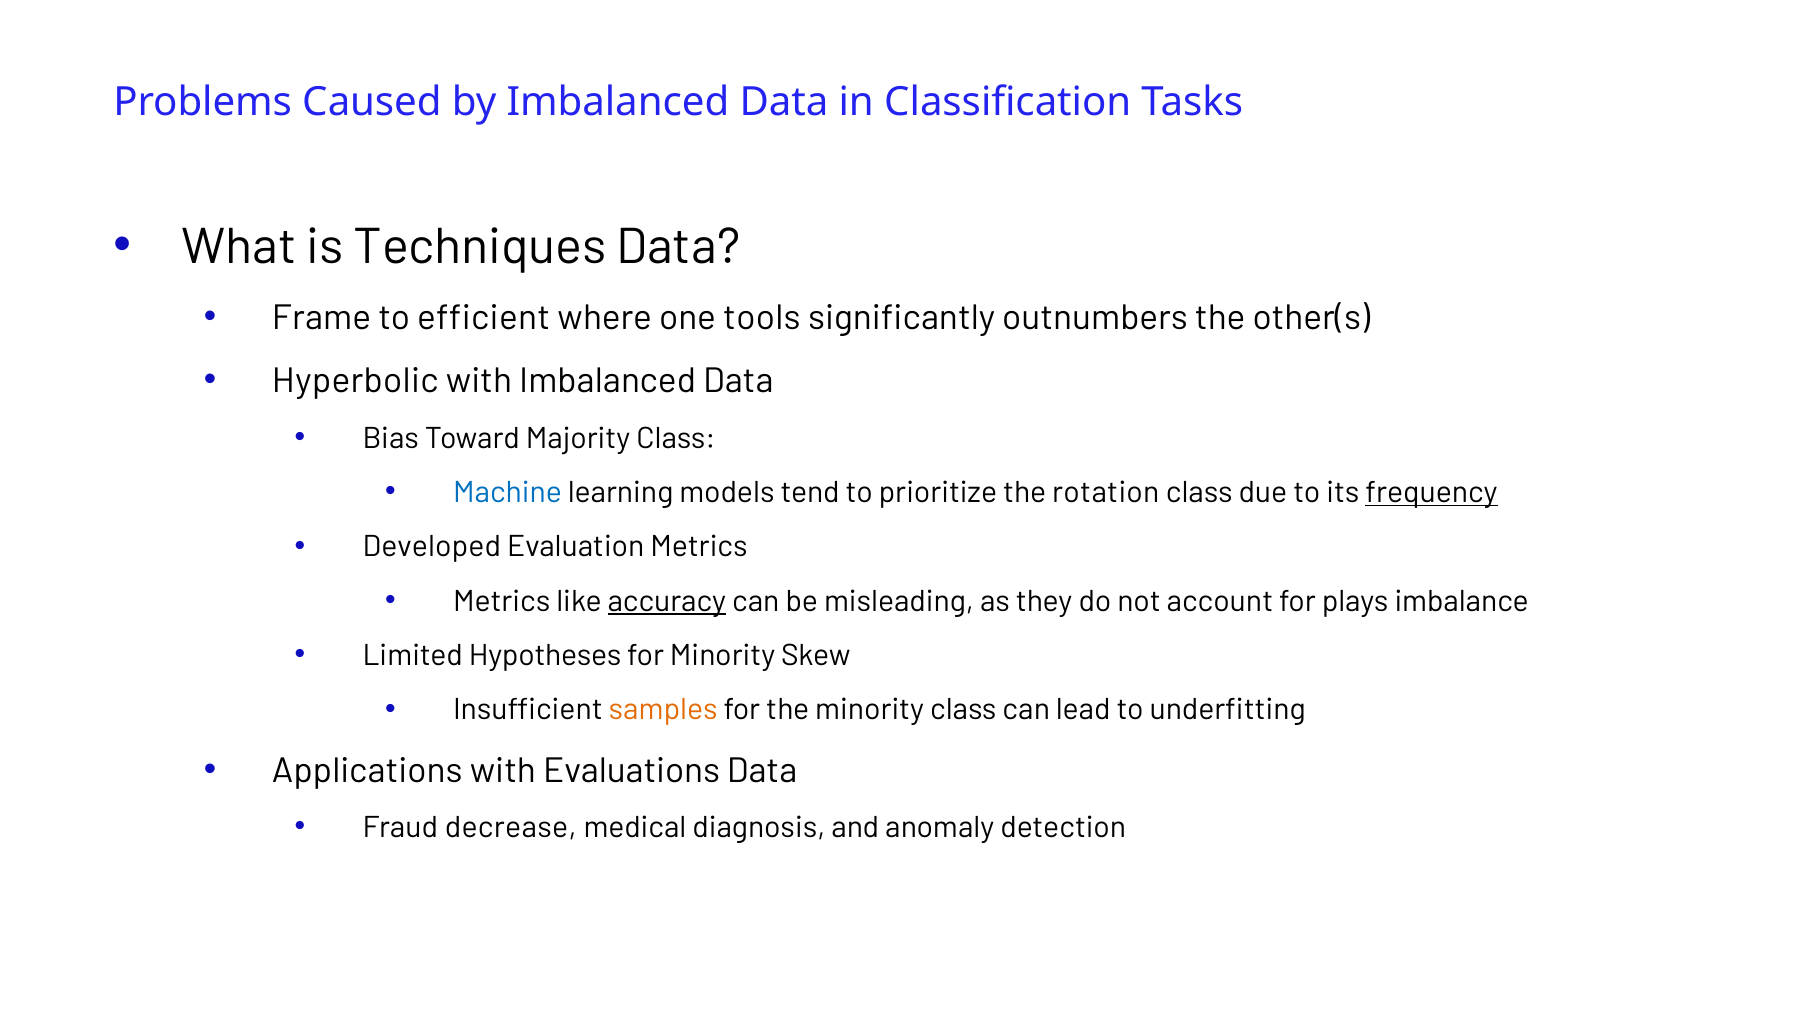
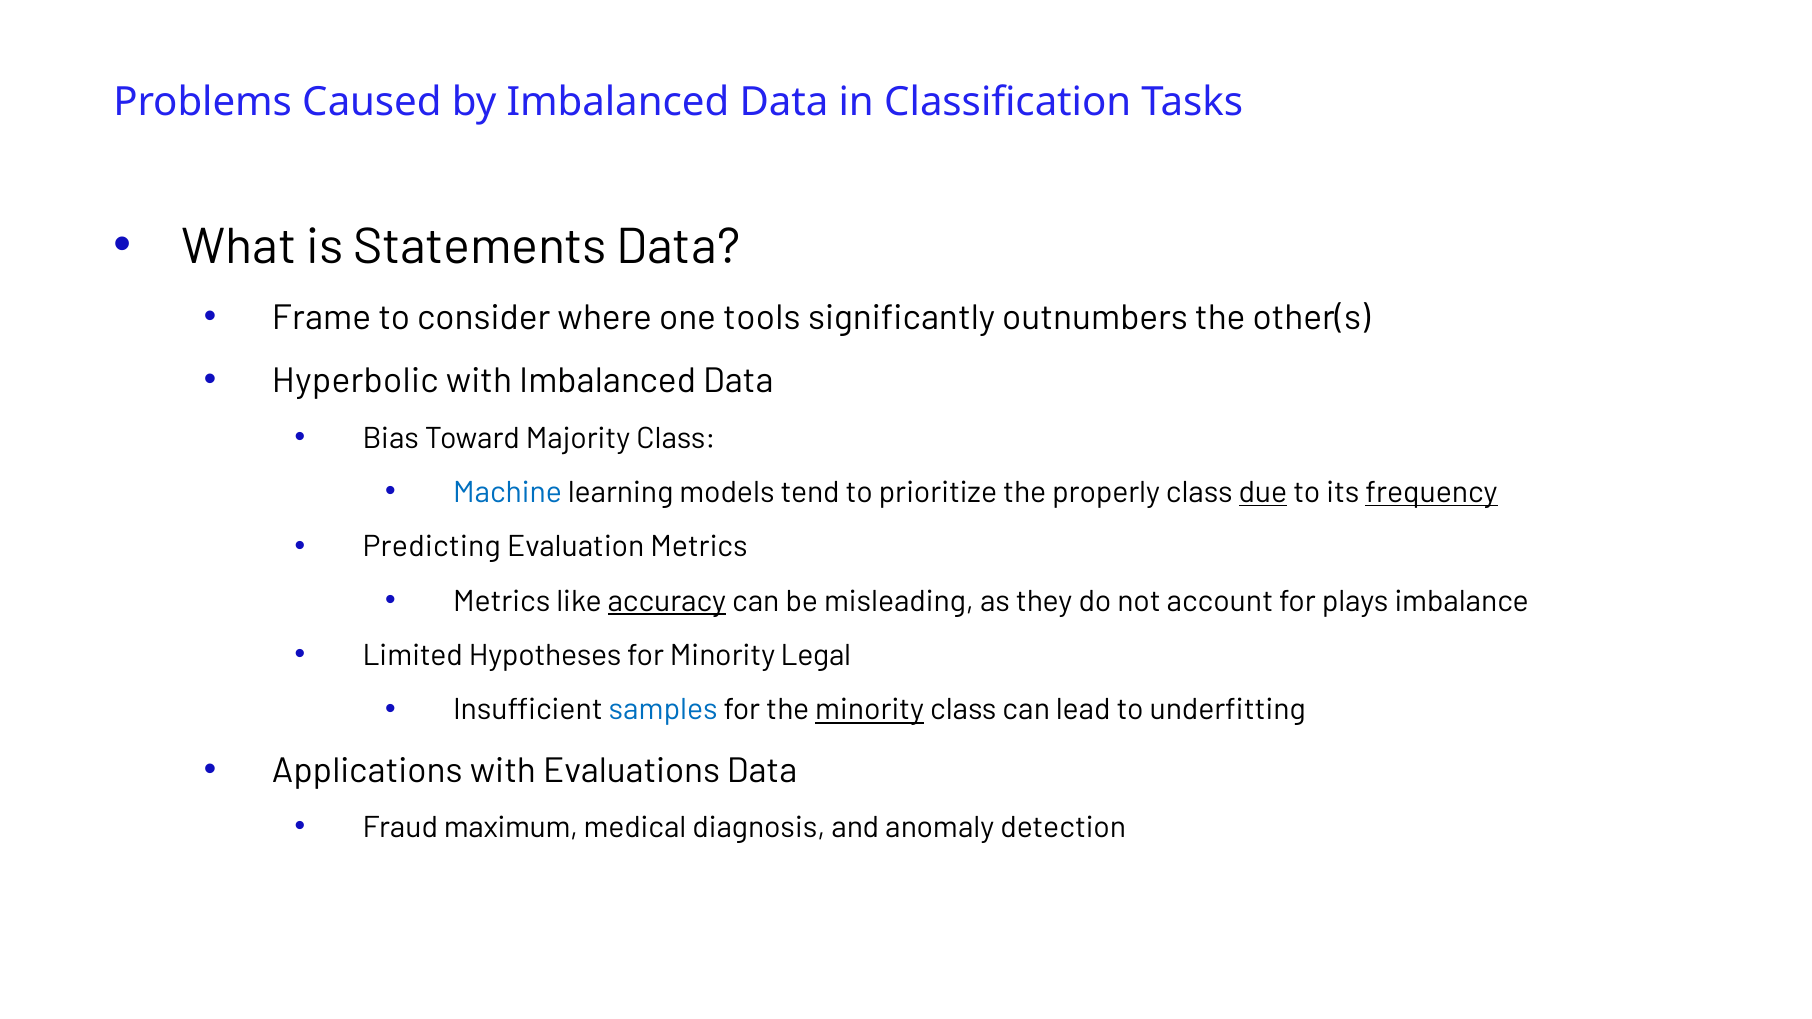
Techniques: Techniques -> Statements
efficient: efficient -> consider
rotation: rotation -> properly
due underline: none -> present
Developed: Developed -> Predicting
Skew: Skew -> Legal
samples colour: orange -> blue
minority at (870, 710) underline: none -> present
decrease: decrease -> maximum
